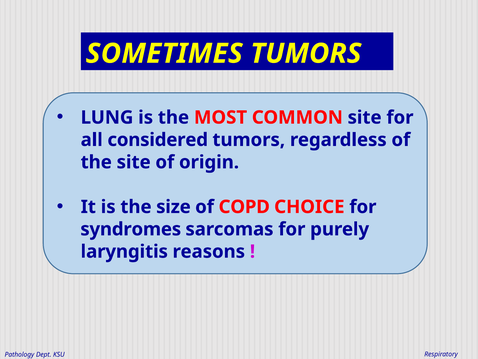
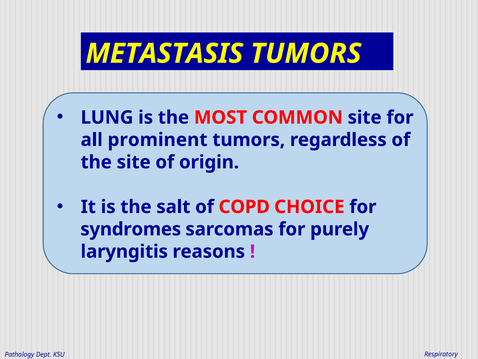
SOMETIMES: SOMETIMES -> METASTASIS
considered: considered -> prominent
size: size -> salt
